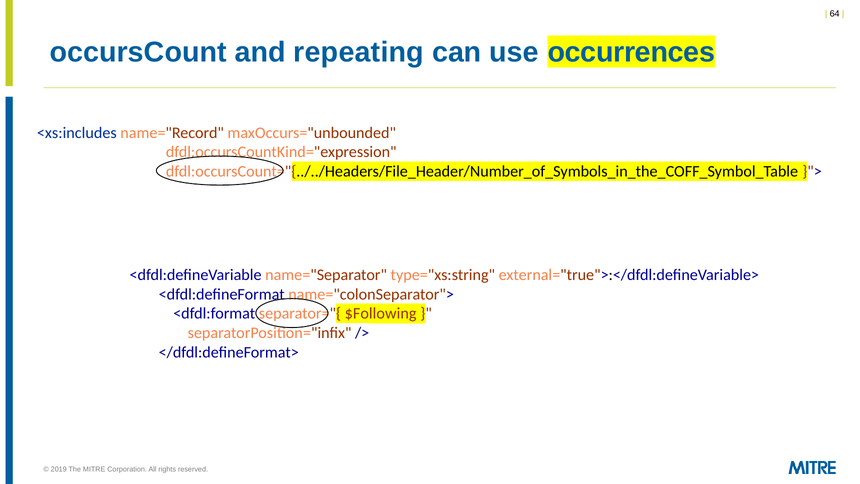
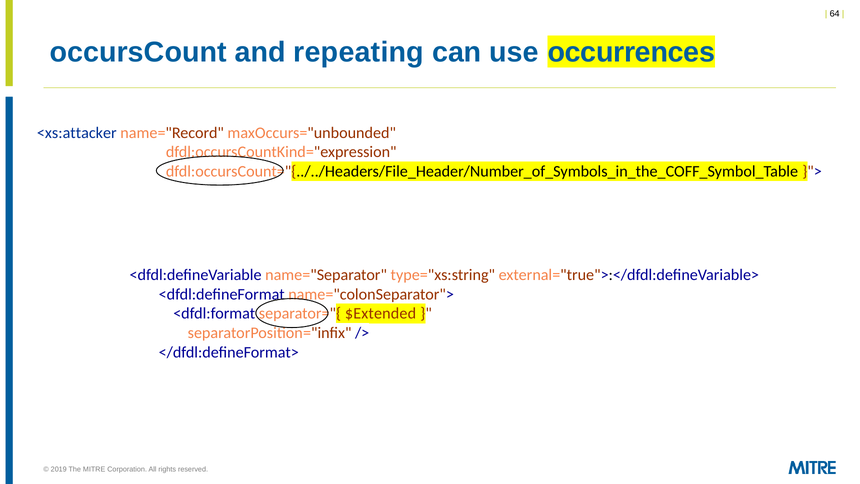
<xs:includes: <xs:includes -> <xs:attacker
$Following: $Following -> $Extended
